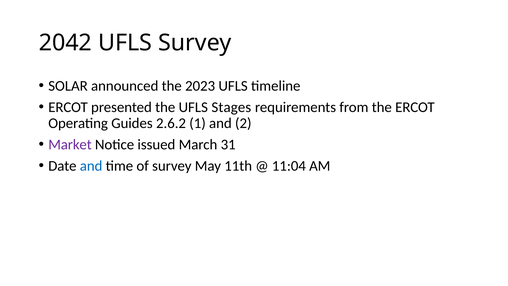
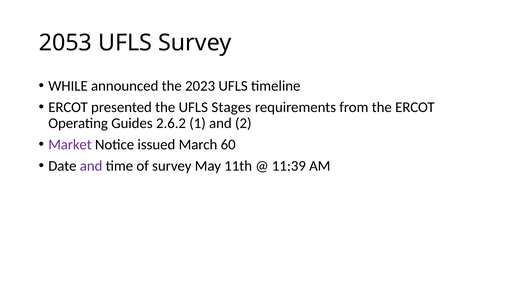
2042: 2042 -> 2053
SOLAR: SOLAR -> WHILE
31: 31 -> 60
and at (91, 166) colour: blue -> purple
11:04: 11:04 -> 11:39
